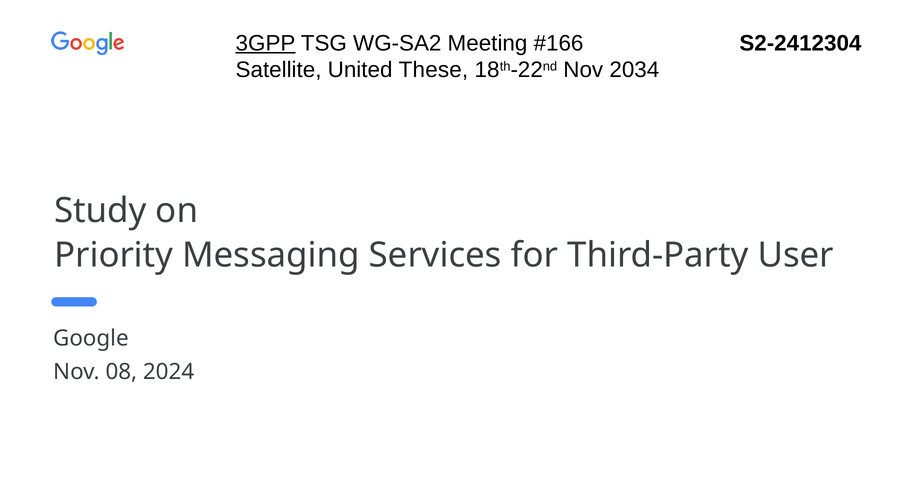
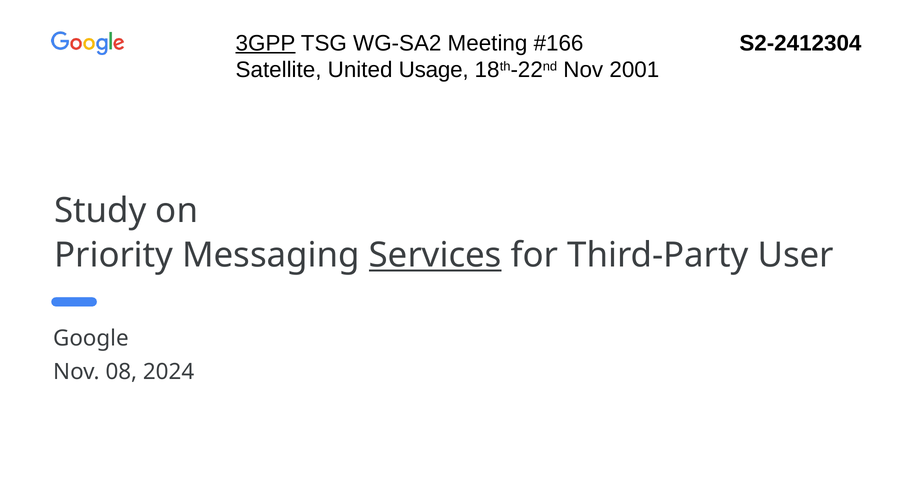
These: These -> Usage
2034: 2034 -> 2001
Services underline: none -> present
